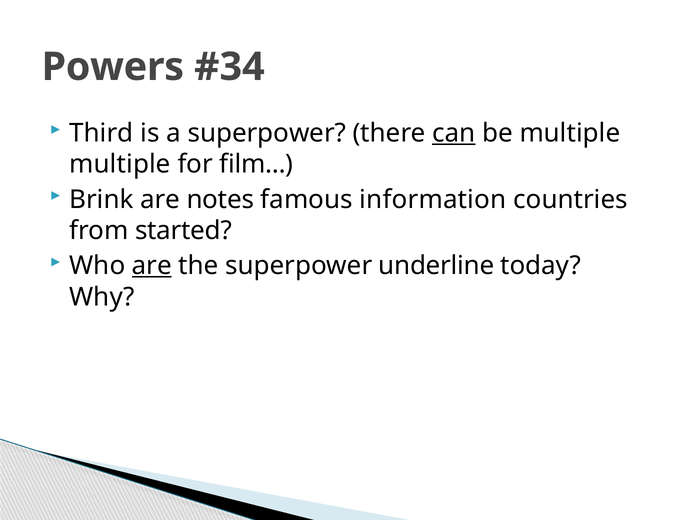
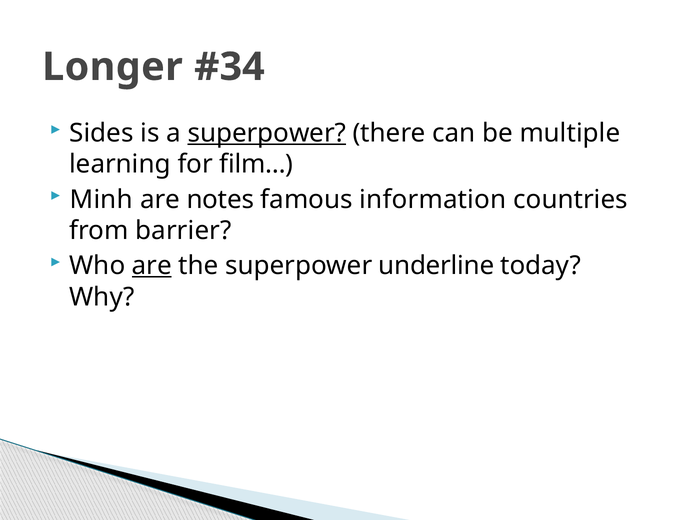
Powers: Powers -> Longer
Third: Third -> Sides
superpower at (267, 133) underline: none -> present
can underline: present -> none
multiple at (120, 165): multiple -> learning
Brink: Brink -> Minh
started: started -> barrier
